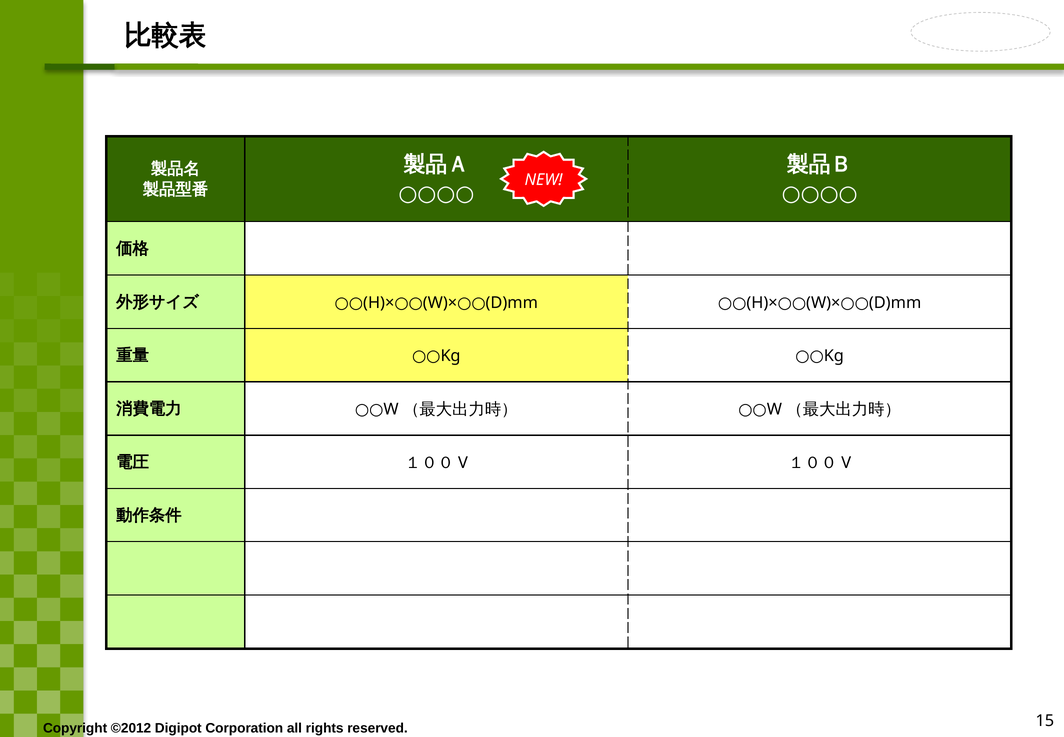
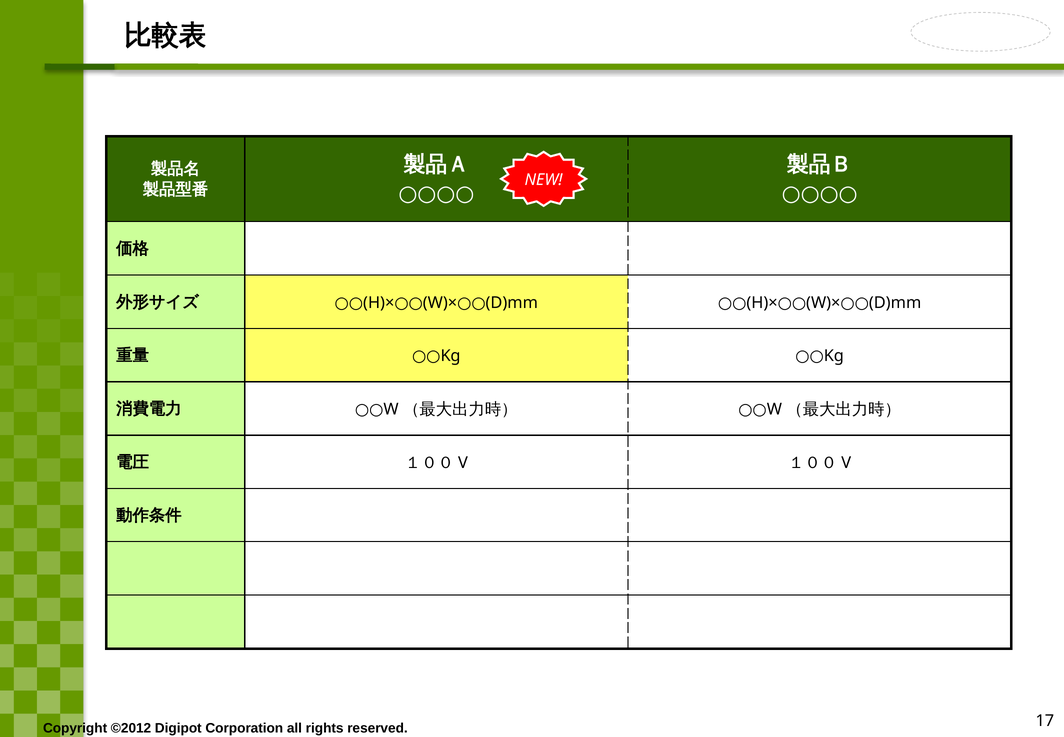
15: 15 -> 17
